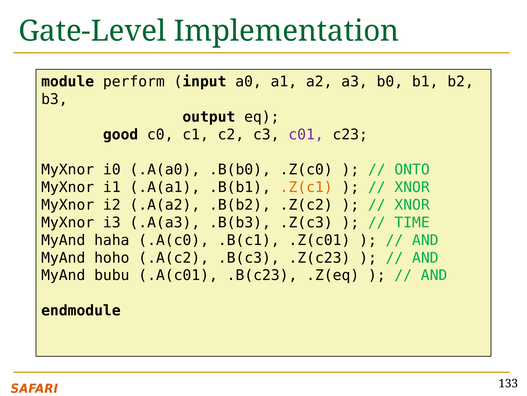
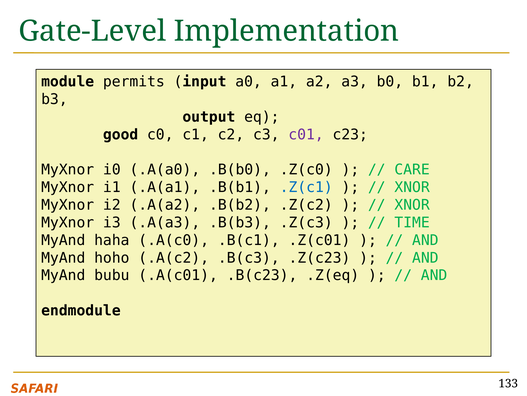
perform: perform -> permits
ONTO: ONTO -> CARE
.Z(c1 colour: orange -> blue
